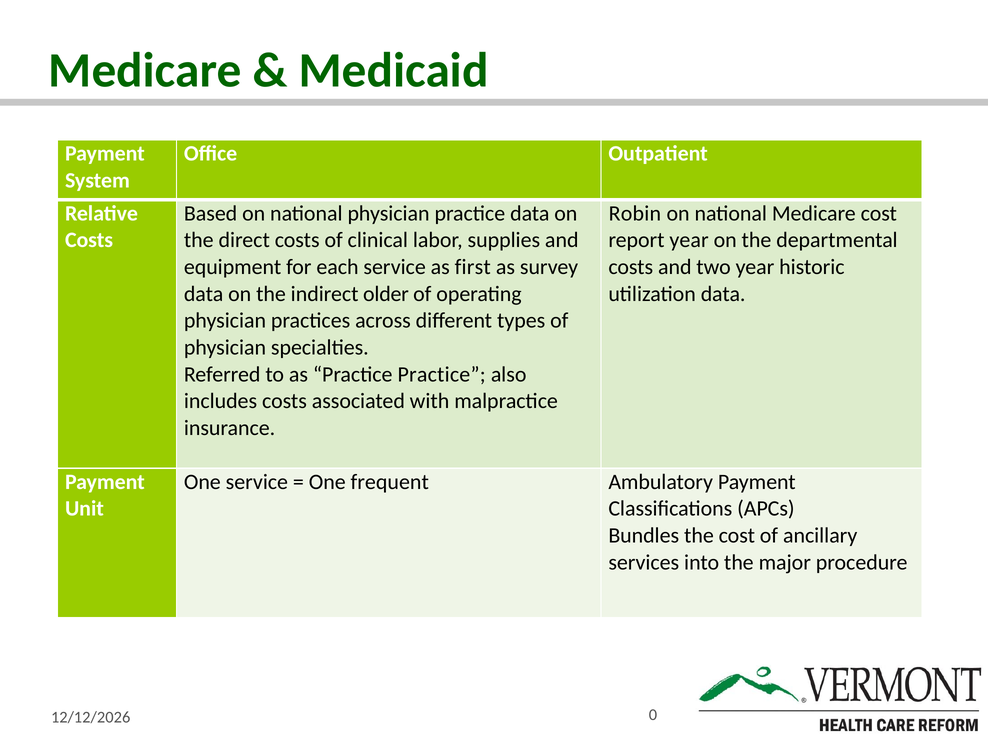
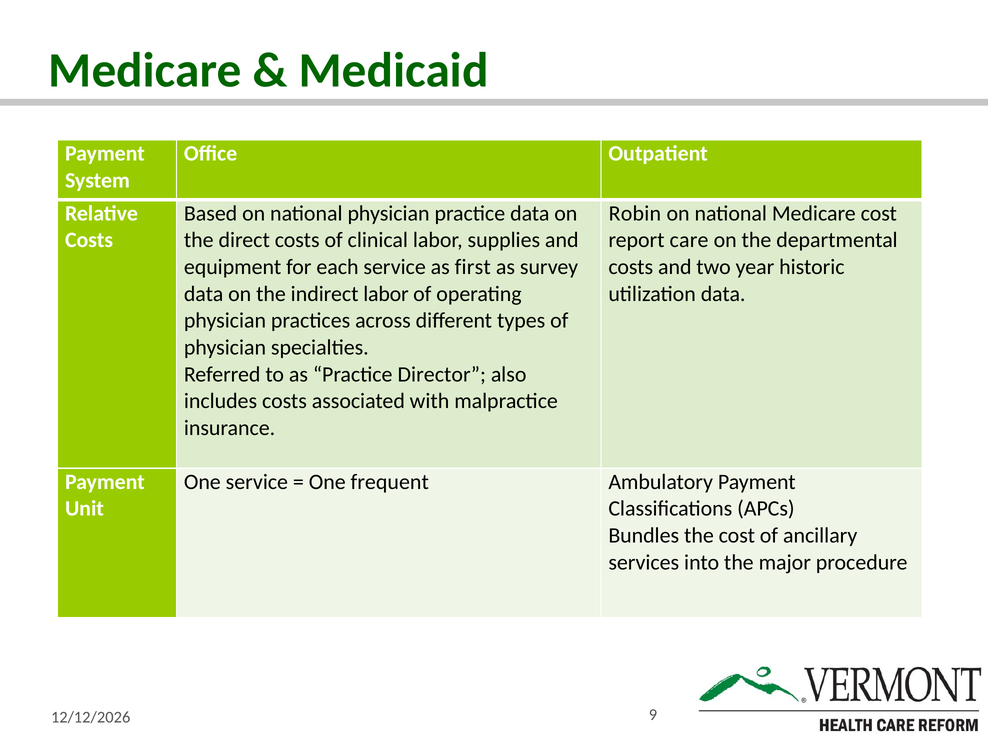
report year: year -> care
indirect older: older -> labor
Practice Practice: Practice -> Director
0: 0 -> 9
